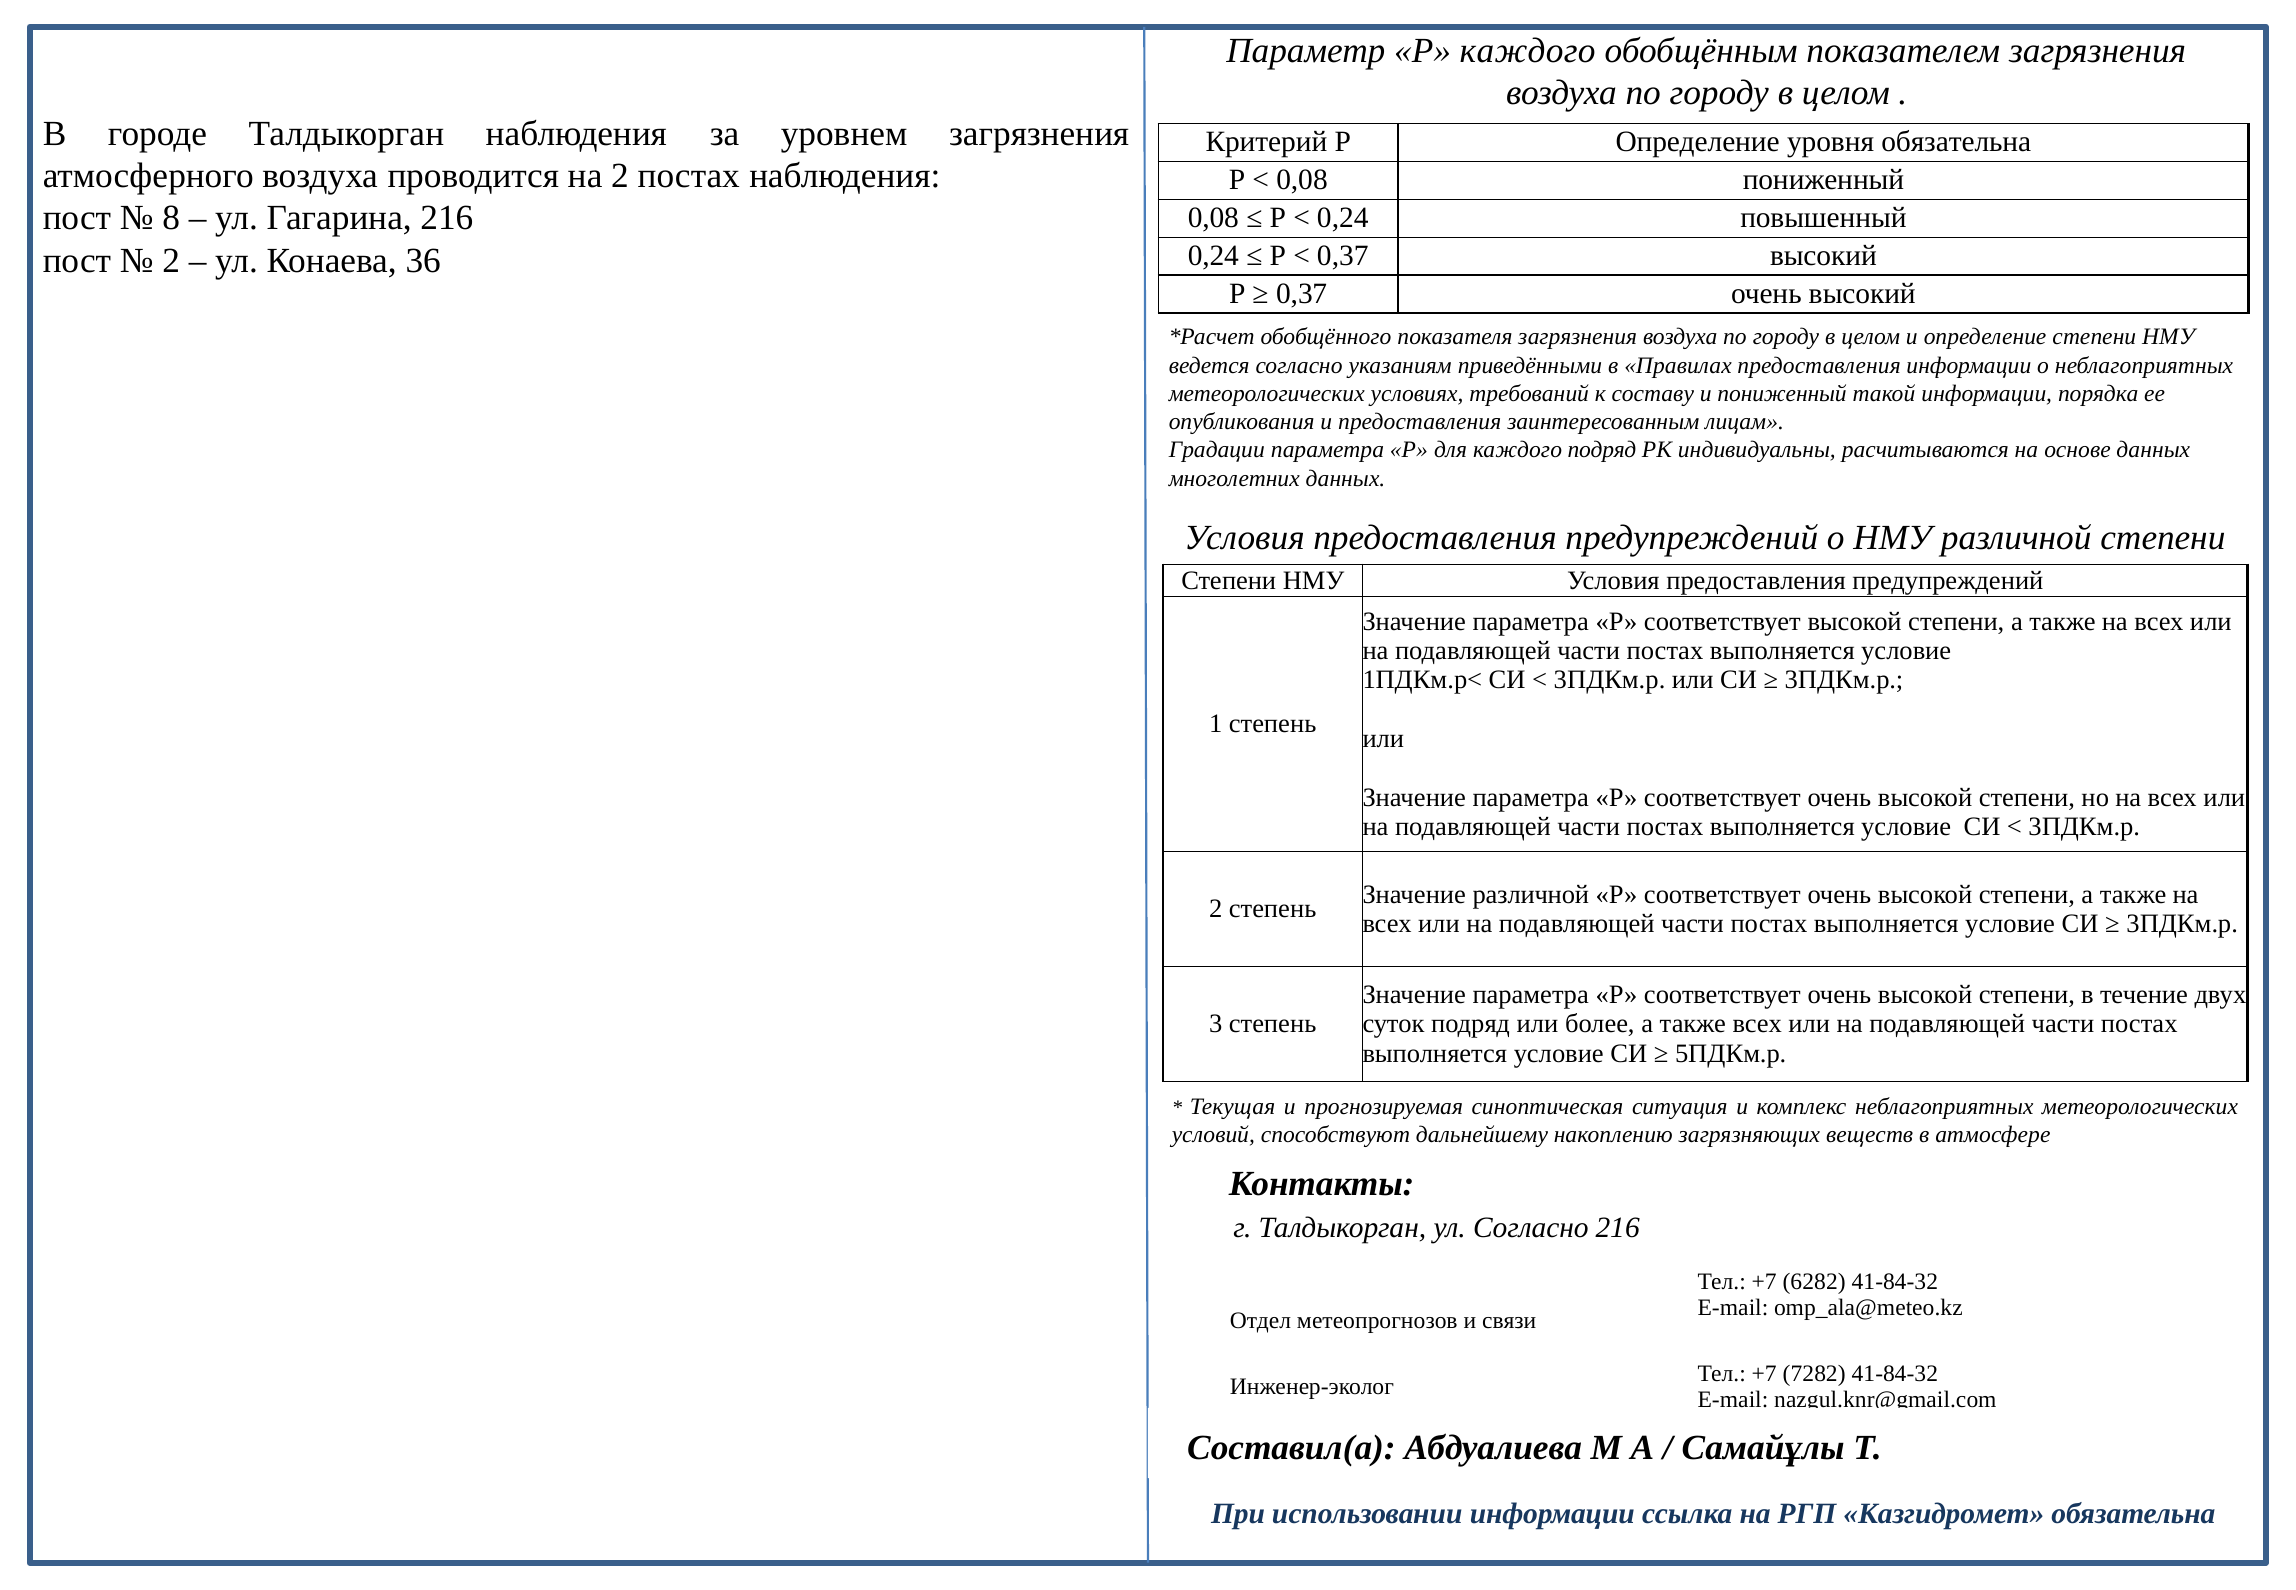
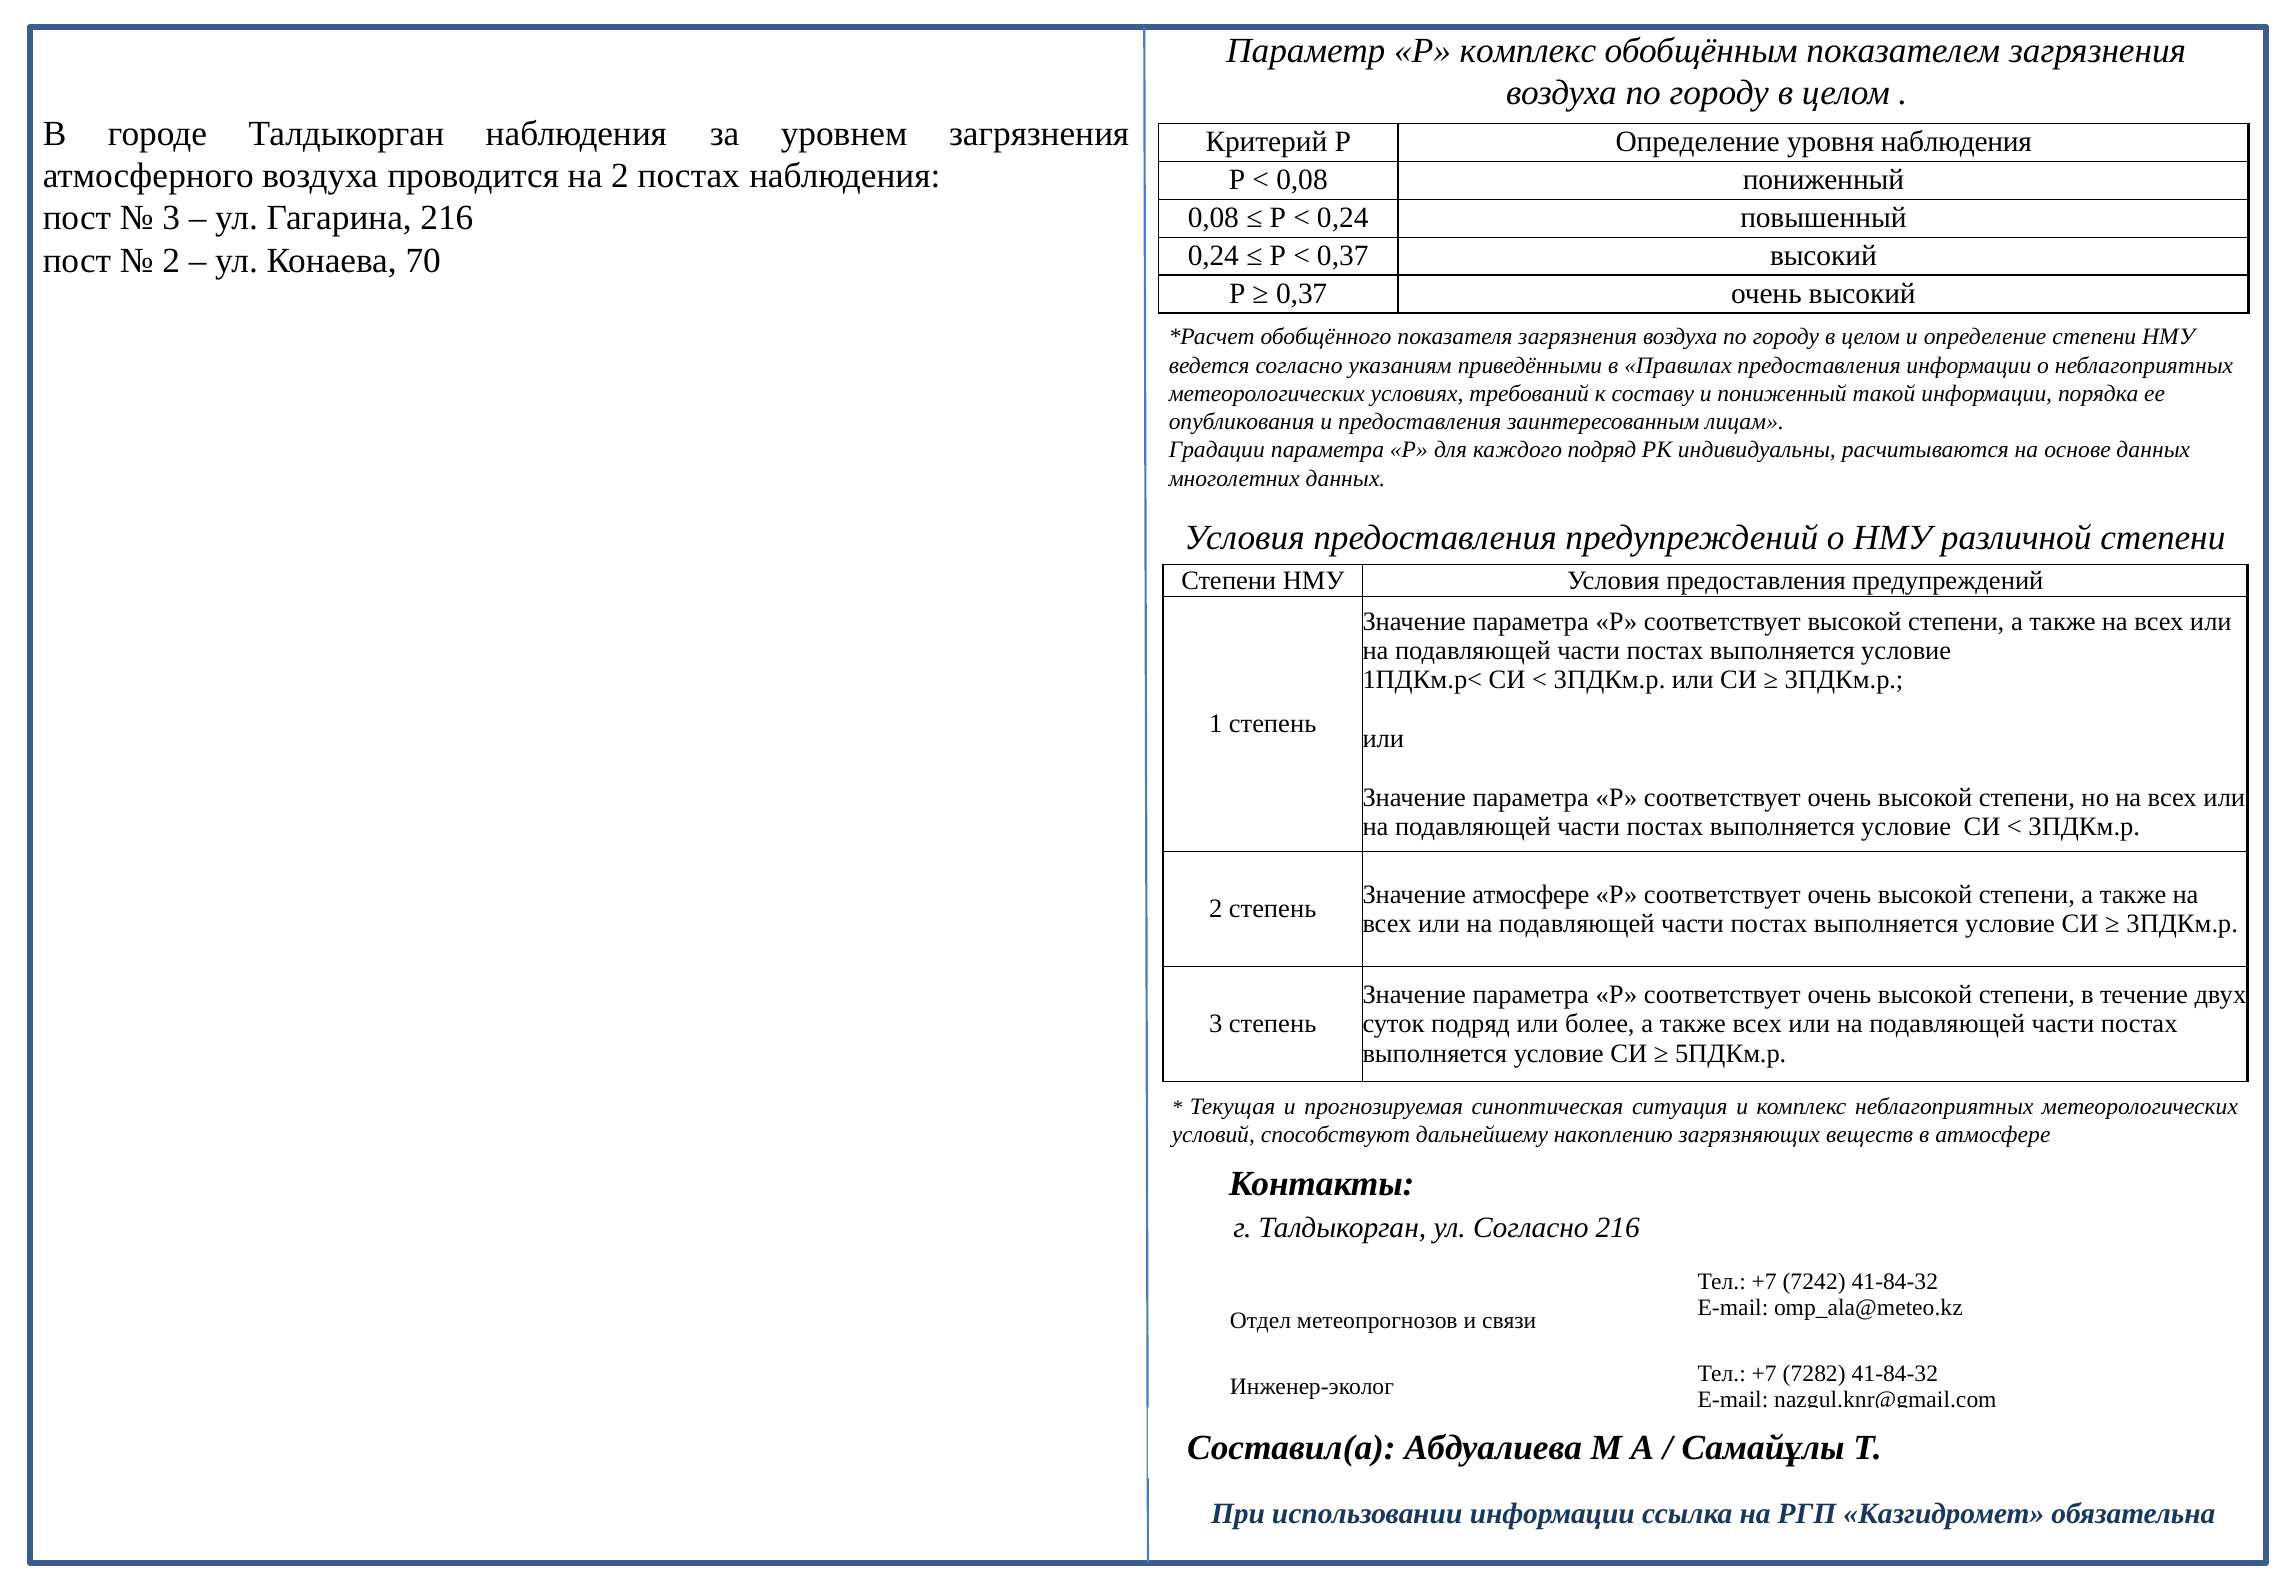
Р каждого: каждого -> комплекс
уровня обязательна: обязательна -> наблюдения
8 at (171, 218): 8 -> 3
36: 36 -> 70
Значение различной: различной -> атмосфере
6282: 6282 -> 7242
